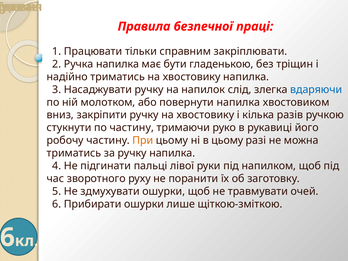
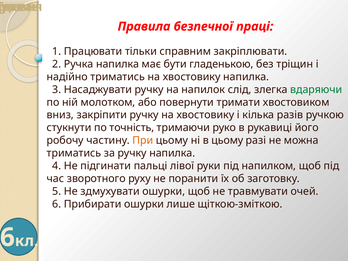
вдаряючи colour: blue -> green
повернути напилка: напилка -> тримати
по частину: частину -> точність
